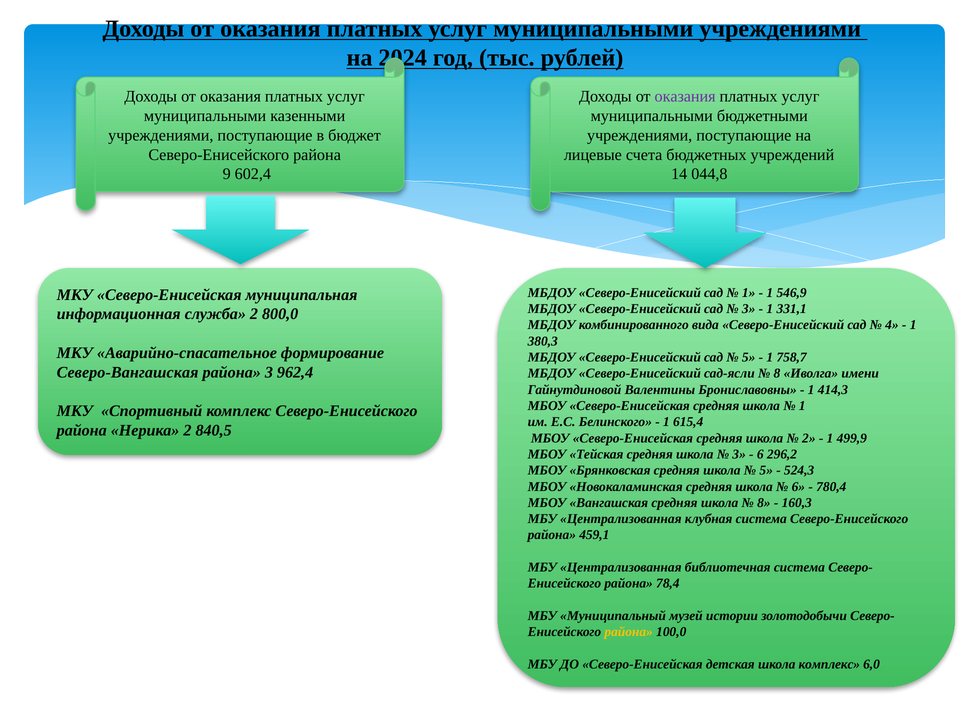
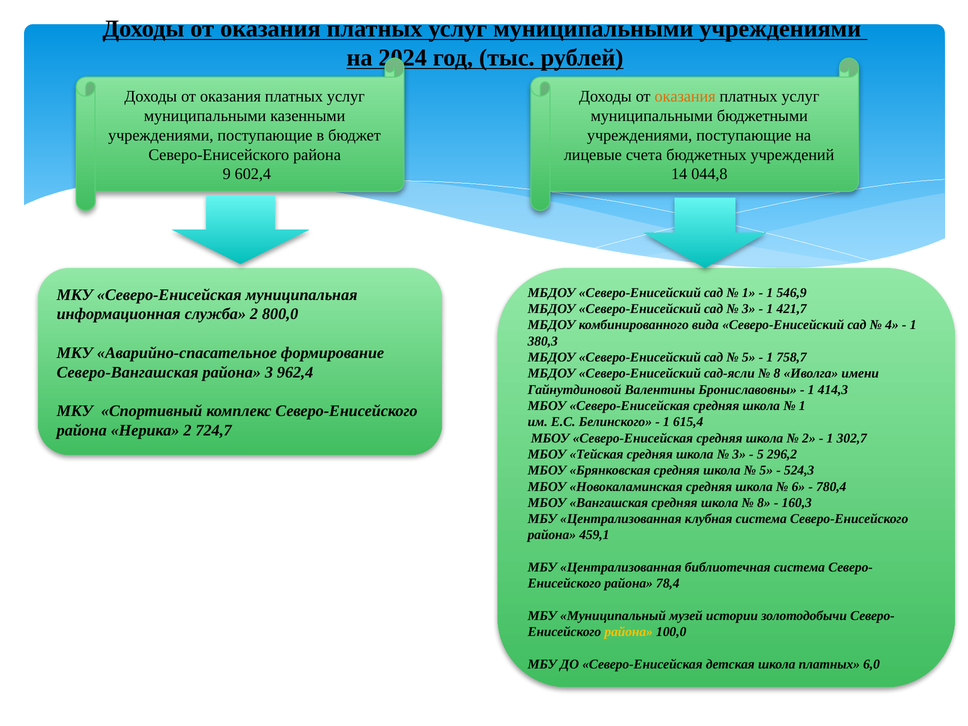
оказания at (685, 97) colour: purple -> orange
331,1: 331,1 -> 421,7
840,5: 840,5 -> 724,7
499,9: 499,9 -> 302,7
6 at (760, 454): 6 -> 5
школа комплекс: комплекс -> платных
